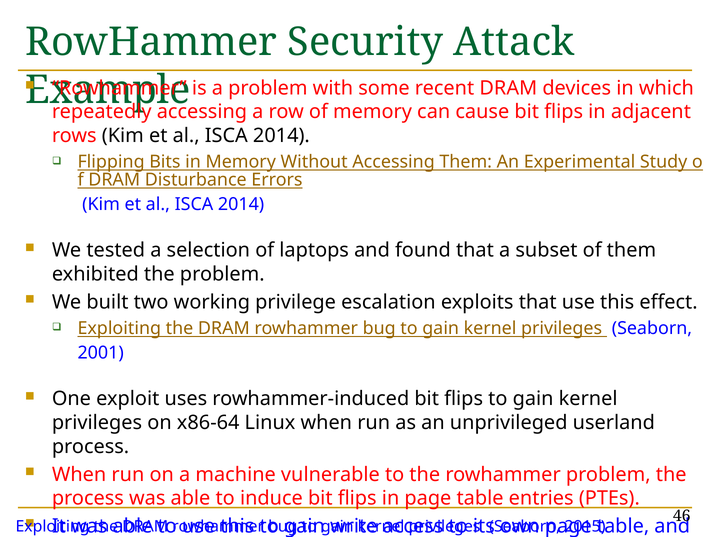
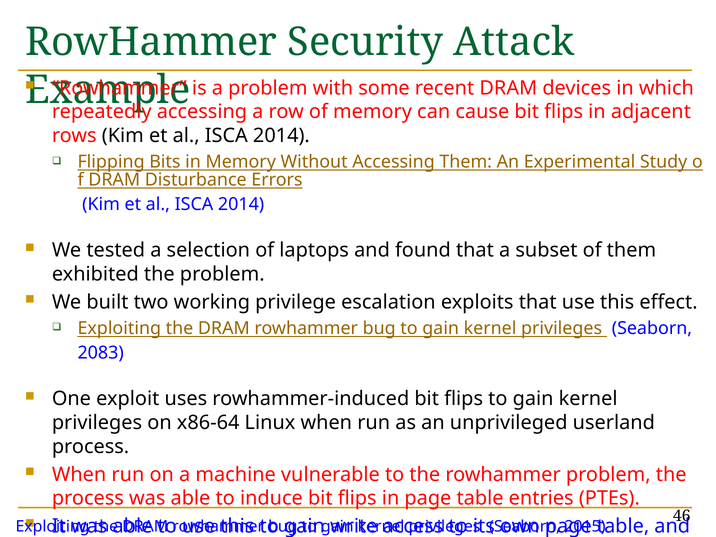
2001: 2001 -> 2083
